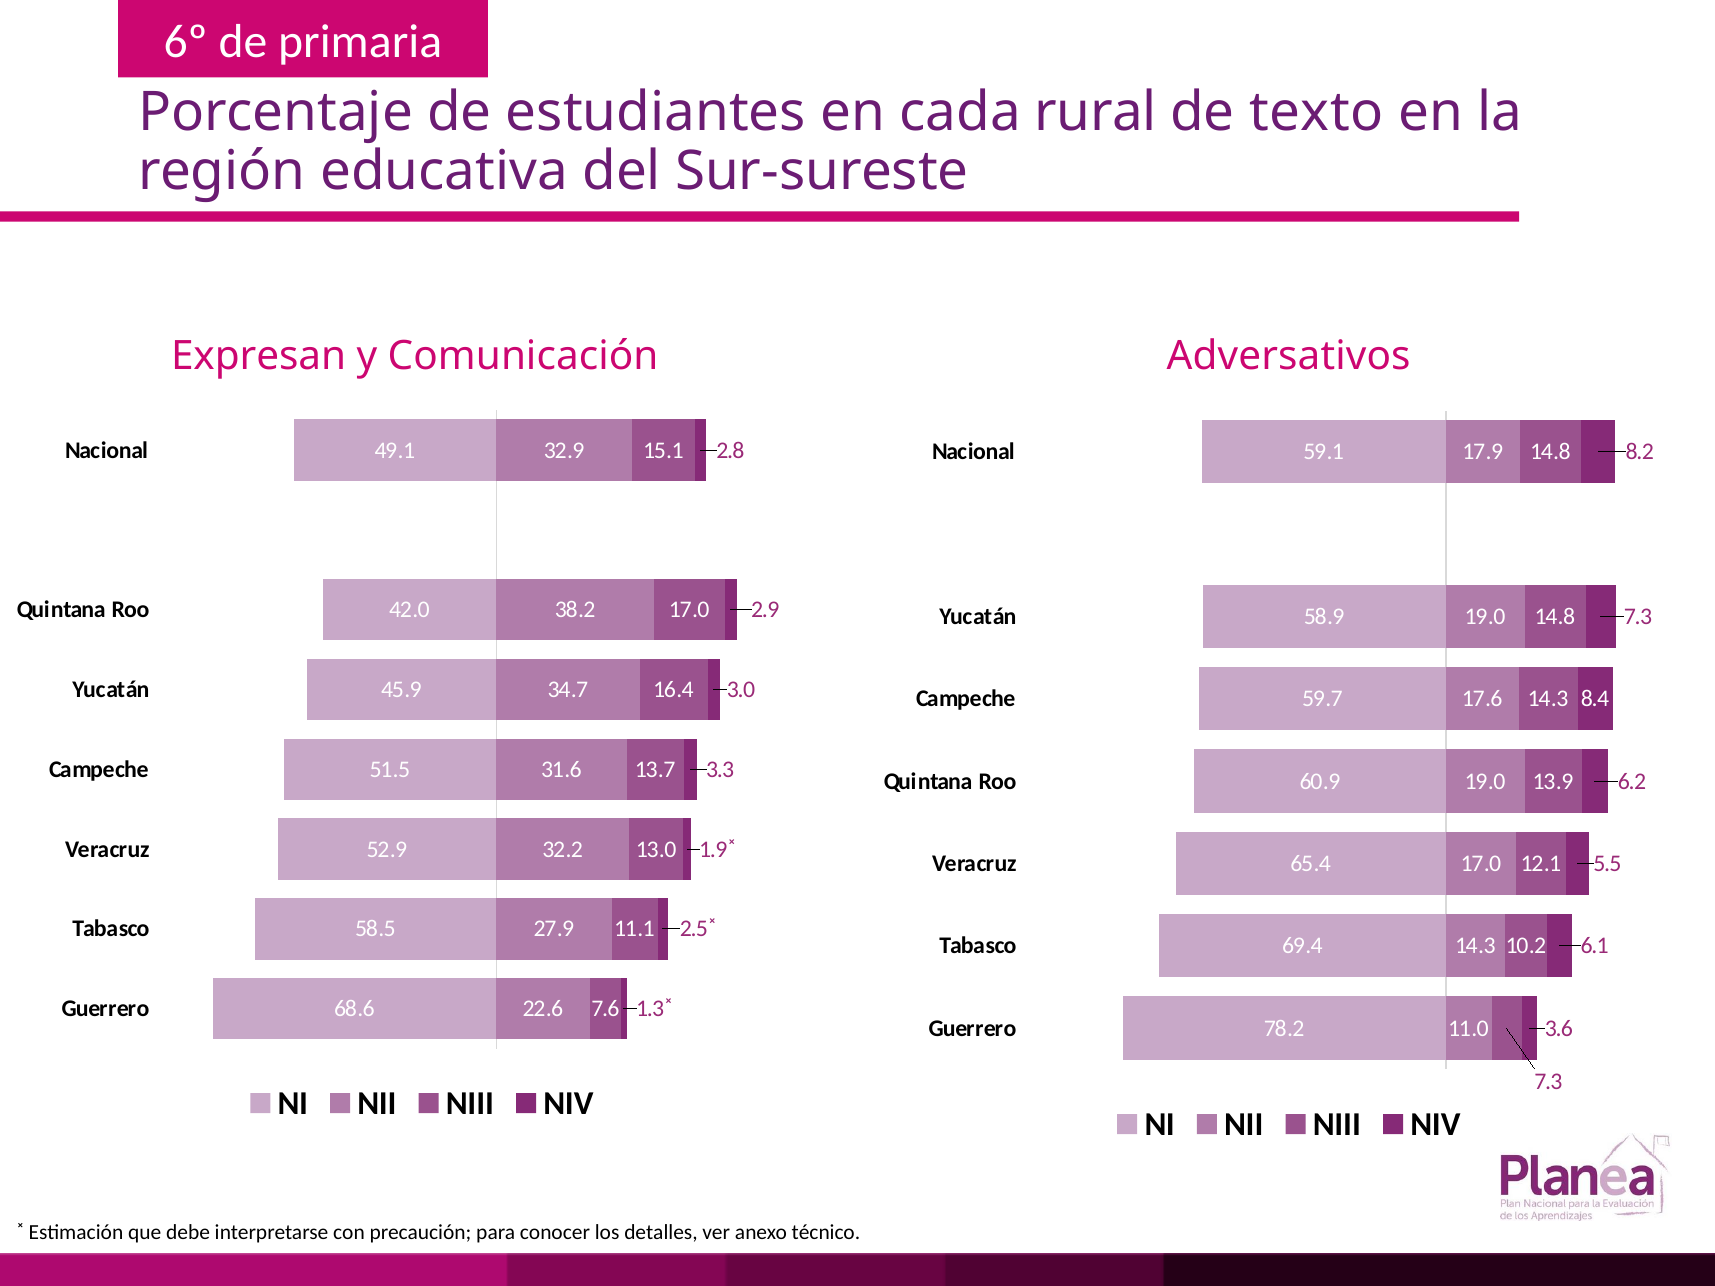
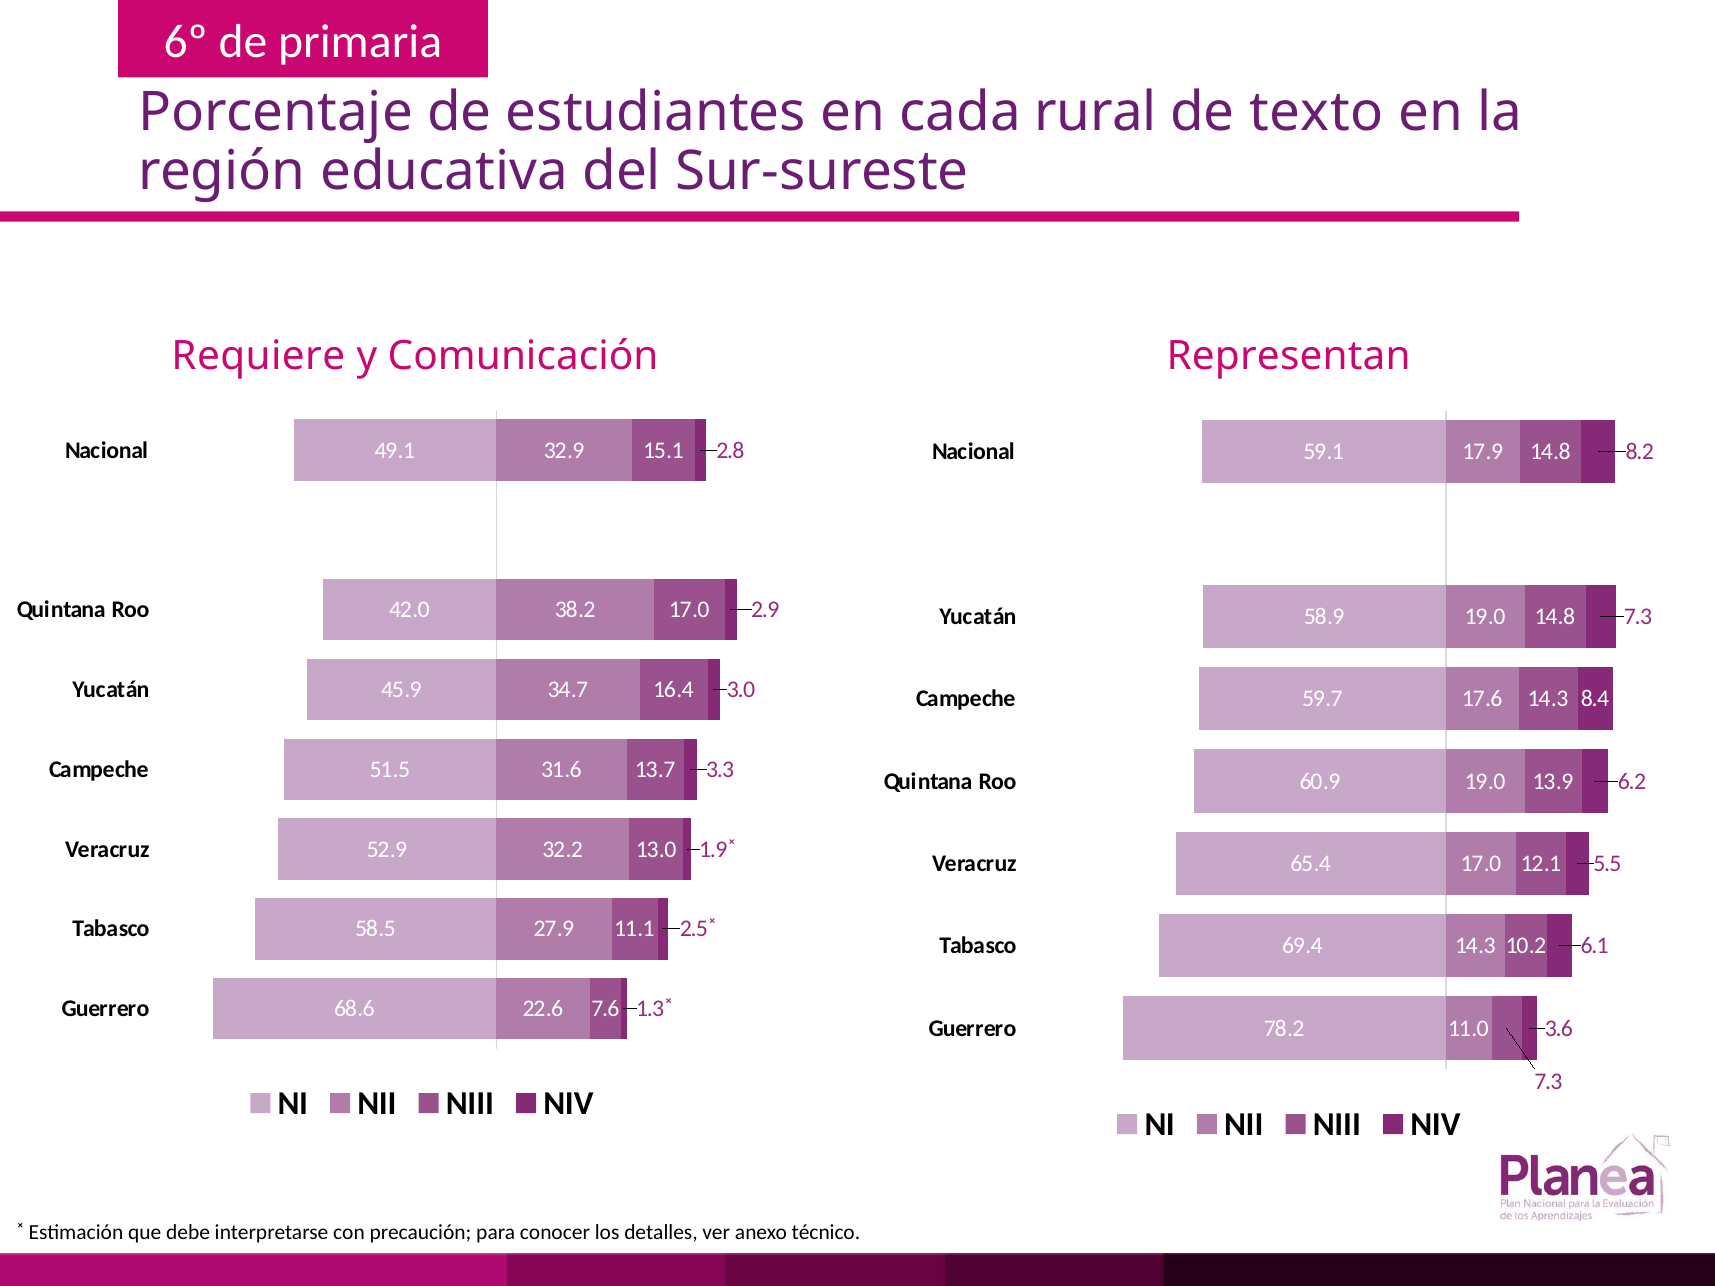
Expresan: Expresan -> Requiere
Adversativos: Adversativos -> Representan
